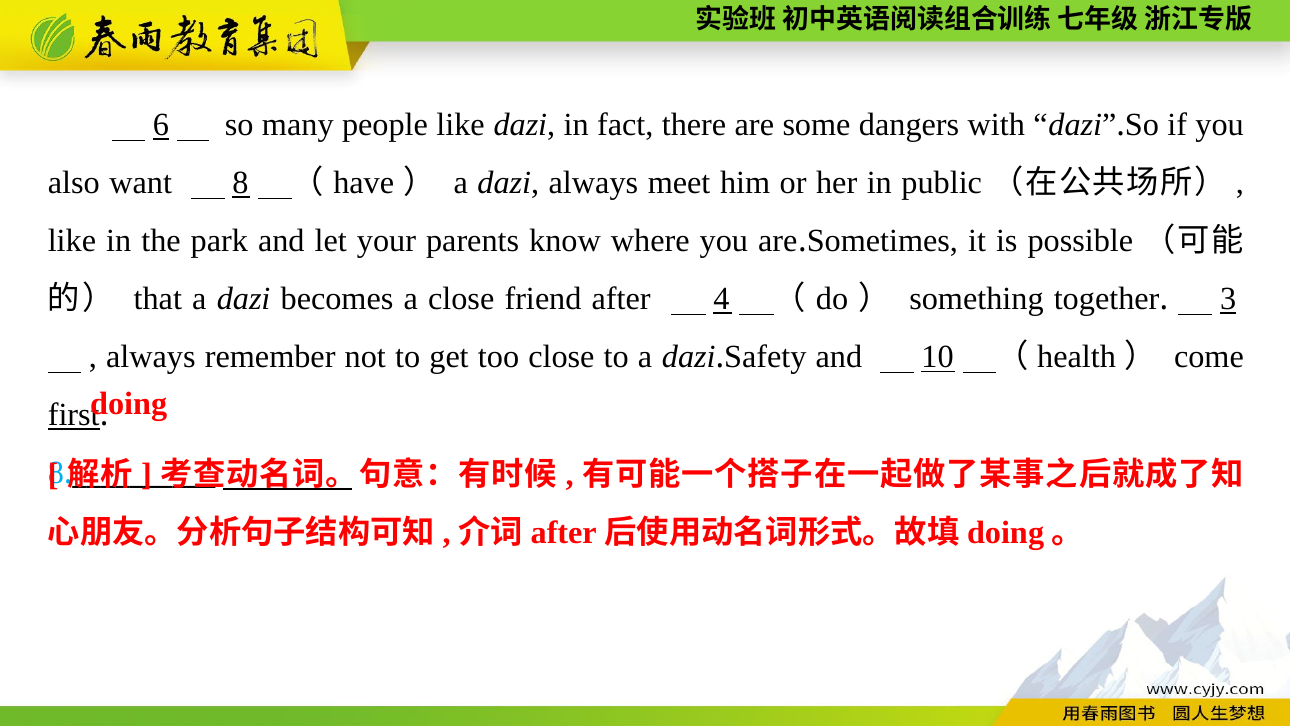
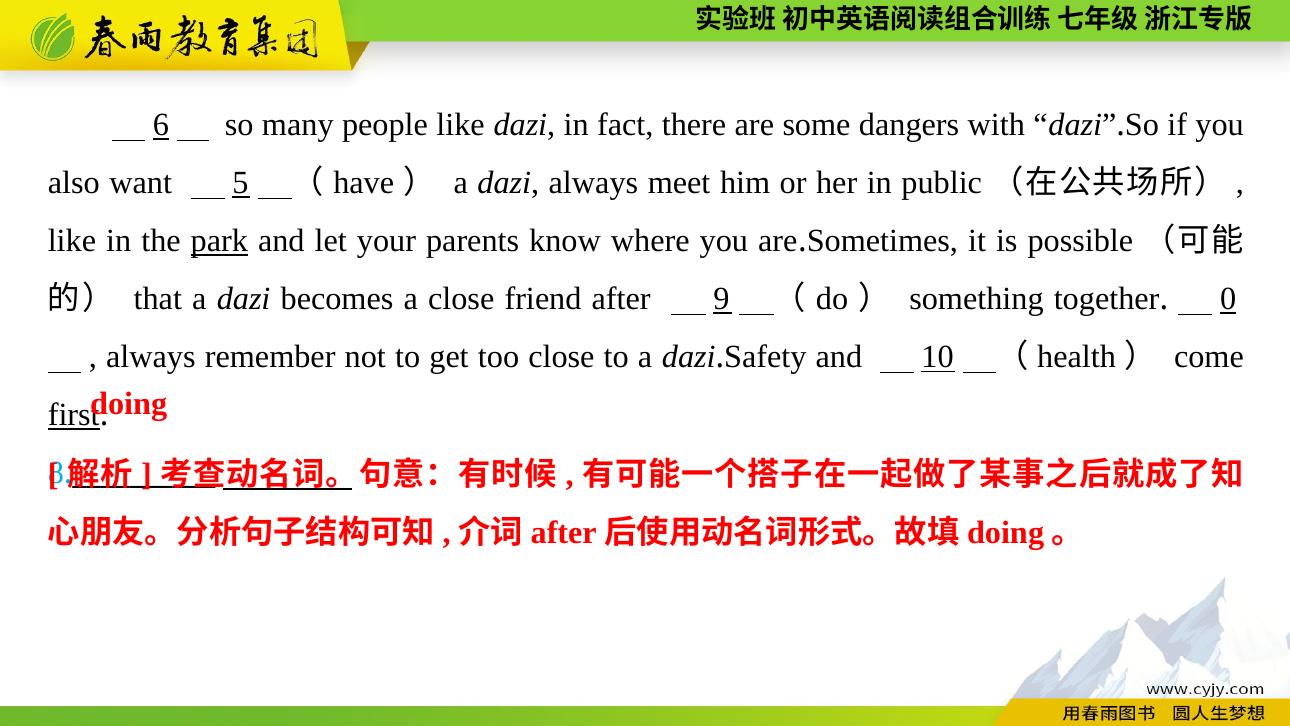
want 8: 8 -> 5
park underline: none -> present
4: 4 -> 9
3: 3 -> 0
